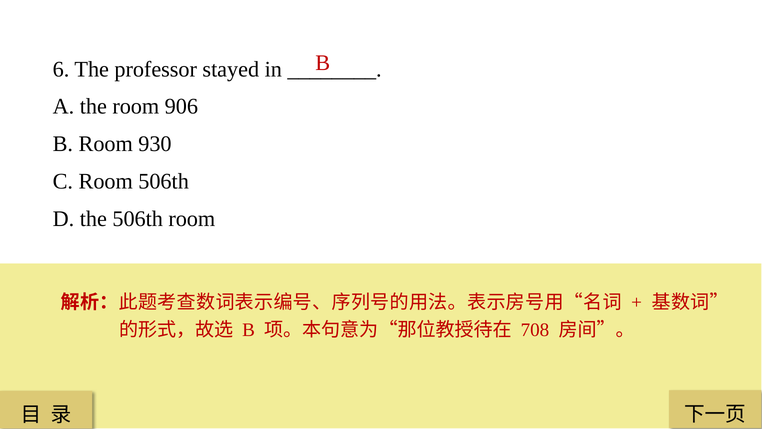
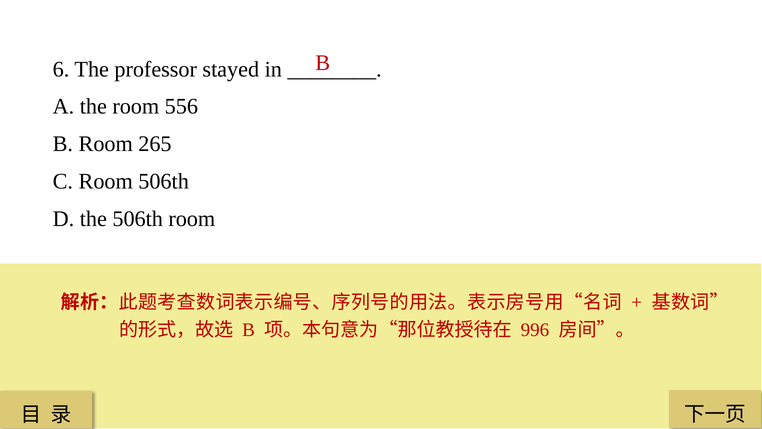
906: 906 -> 556
930: 930 -> 265
708: 708 -> 996
